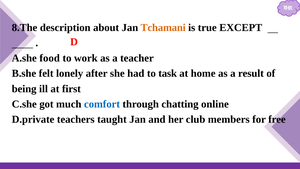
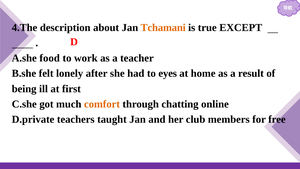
8.The: 8.The -> 4.The
task: task -> eyes
comfort colour: blue -> orange
